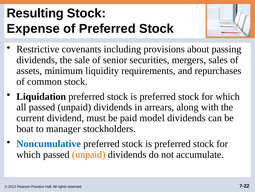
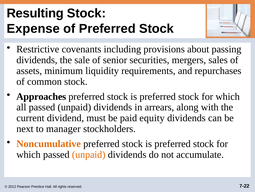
Liquidation: Liquidation -> Approaches
model: model -> equity
boat: boat -> next
Noncumulative colour: blue -> orange
